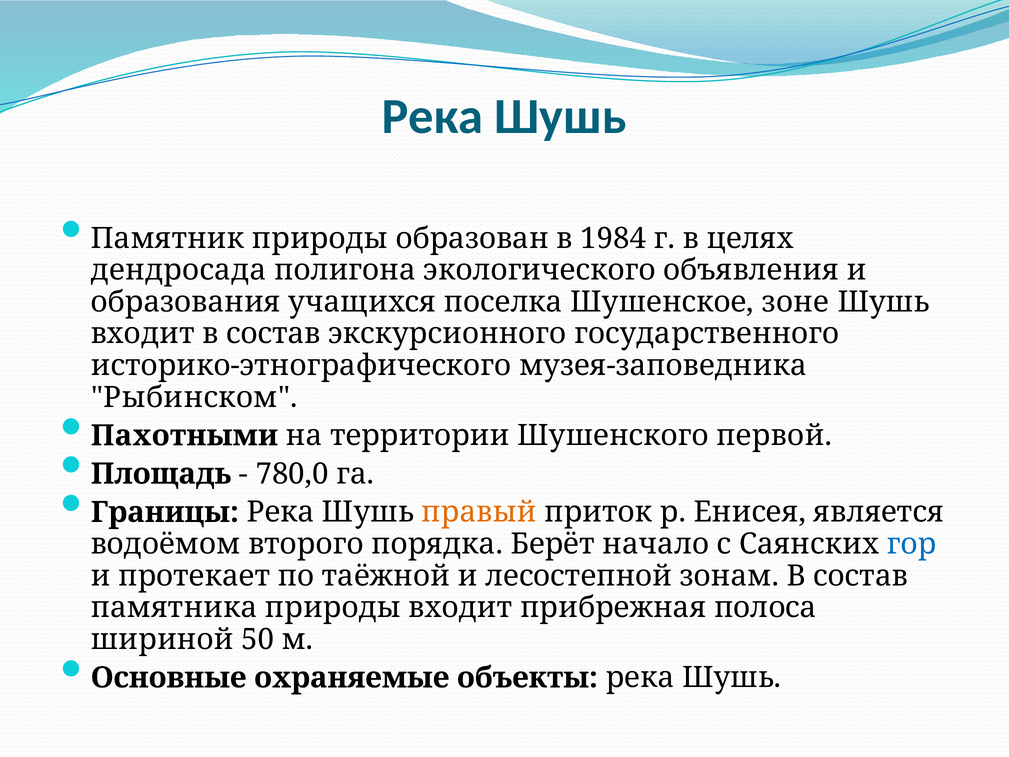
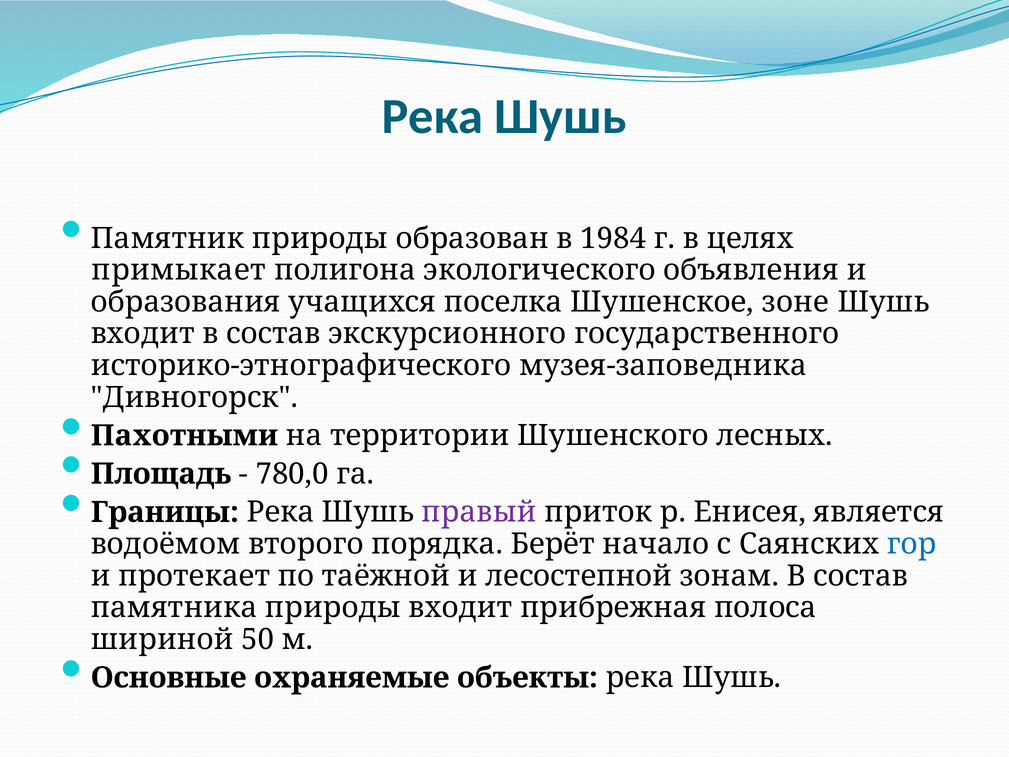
дендросада: дендросада -> примыкает
Рыбинском: Рыбинском -> Дивногорск
первой: первой -> лесных
правый colour: orange -> purple
